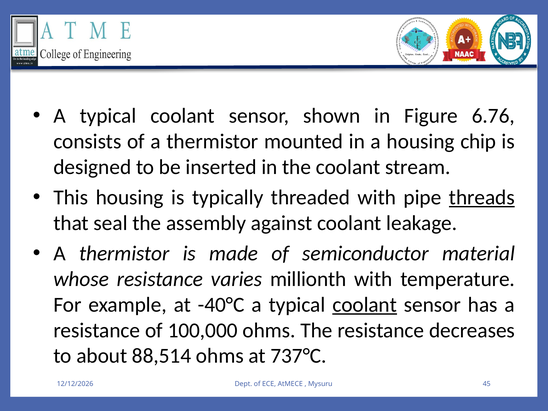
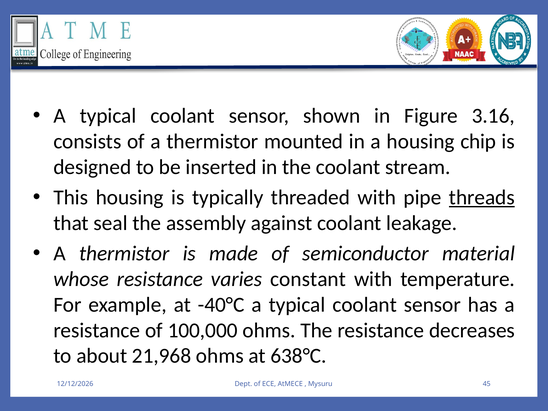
6.76: 6.76 -> 3.16
millionth: millionth -> constant
coolant at (365, 305) underline: present -> none
88,514: 88,514 -> 21,968
737°C: 737°C -> 638°C
